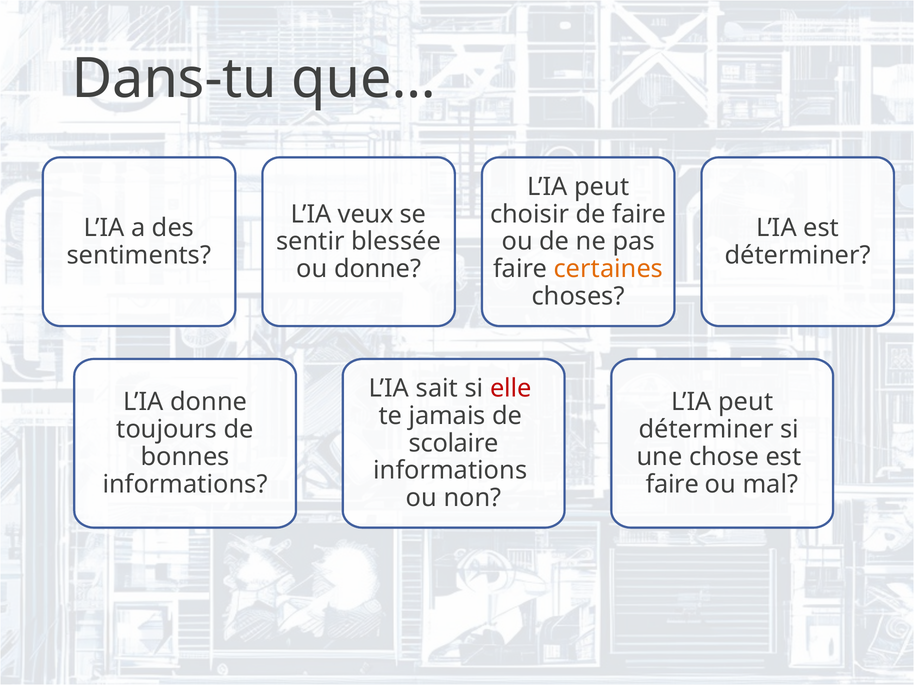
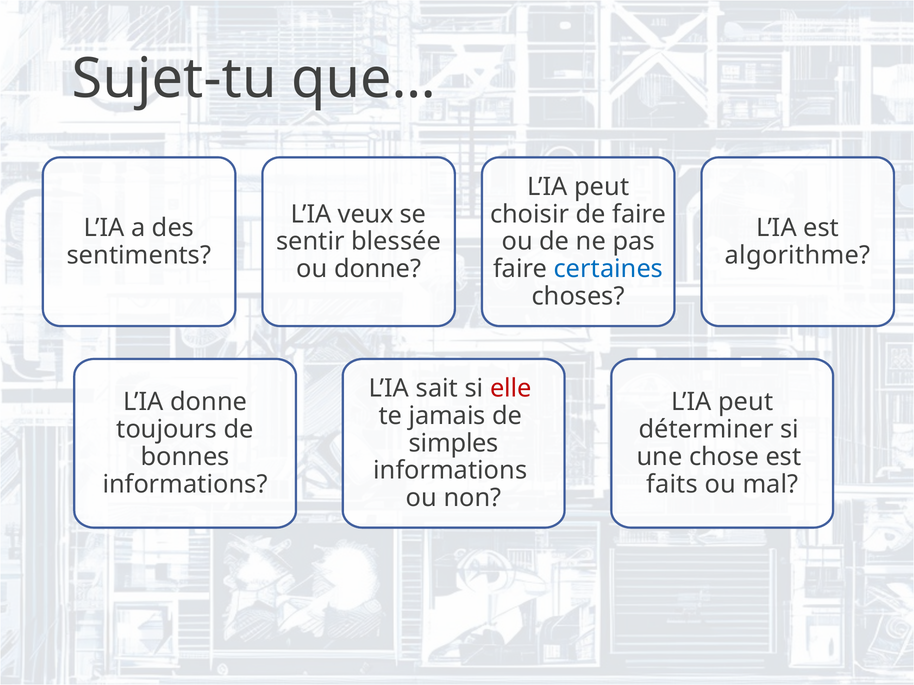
Dans-tu: Dans-tu -> Sujet-tu
déterminer at (798, 255): déterminer -> algorithme
certaines colour: orange -> blue
scolaire: scolaire -> simples
faire at (672, 485): faire -> faits
